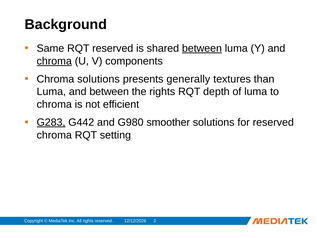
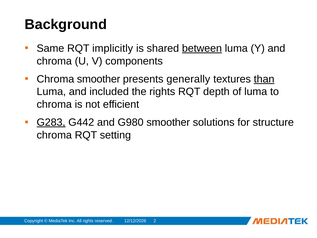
RQT reserved: reserved -> implicitly
chroma at (54, 61) underline: present -> none
Chroma solutions: solutions -> smoother
than underline: none -> present
and between: between -> included
for reserved: reserved -> structure
